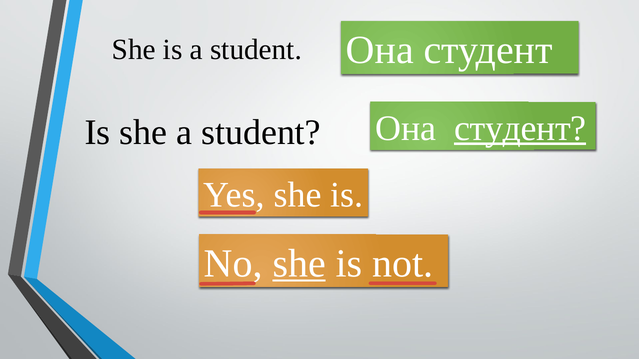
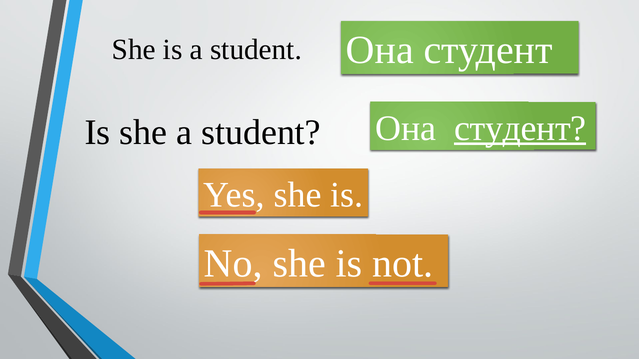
she at (299, 264) underline: present -> none
